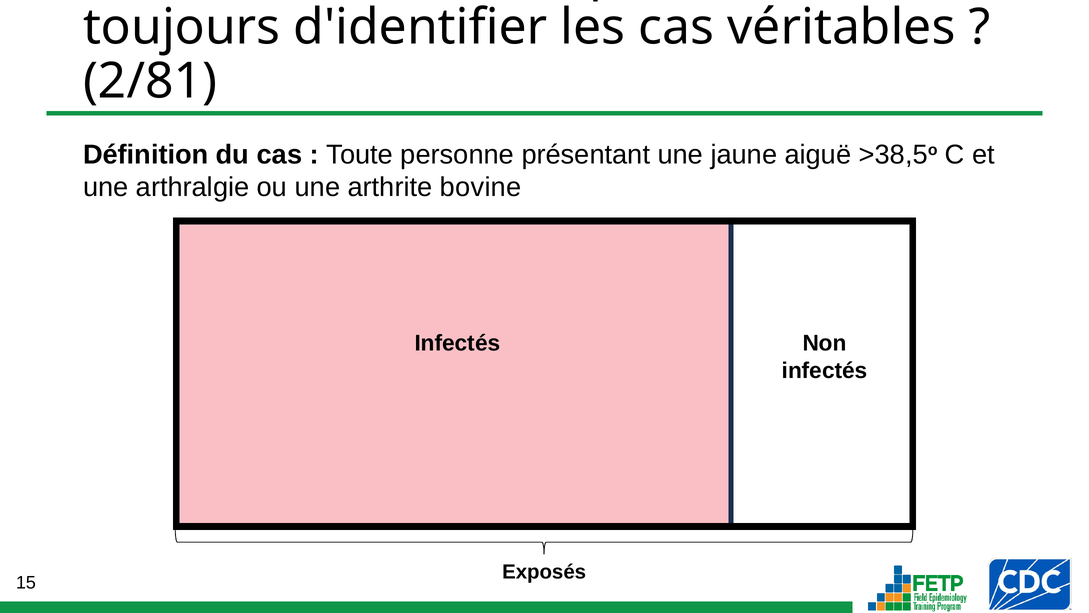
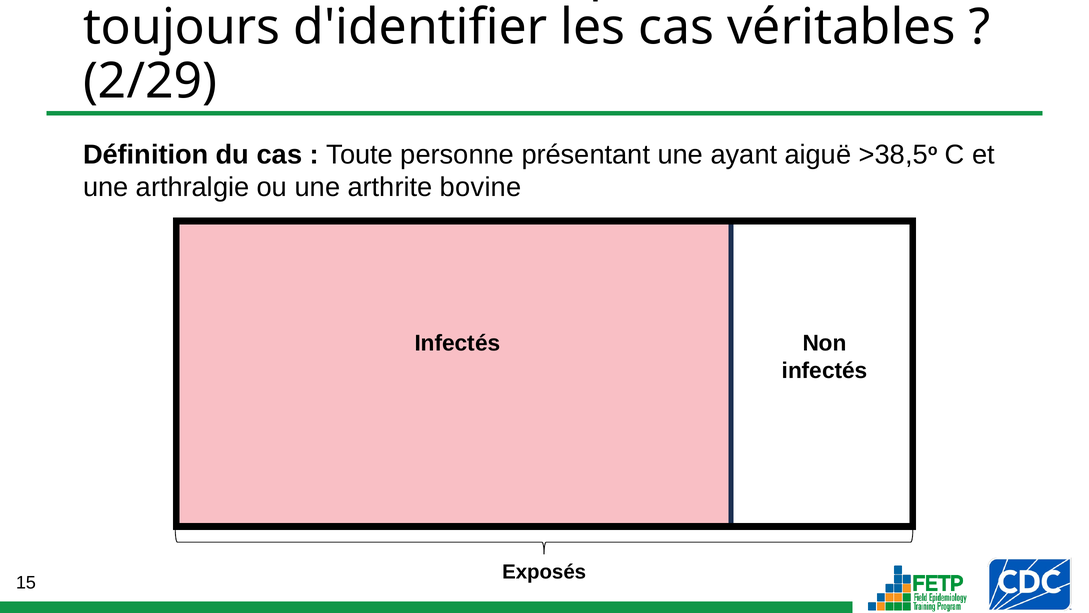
2/81: 2/81 -> 2/29
jaune: jaune -> ayant
